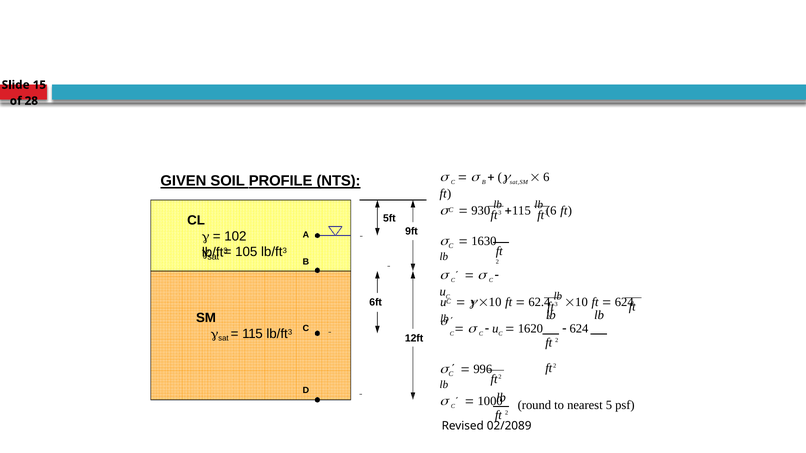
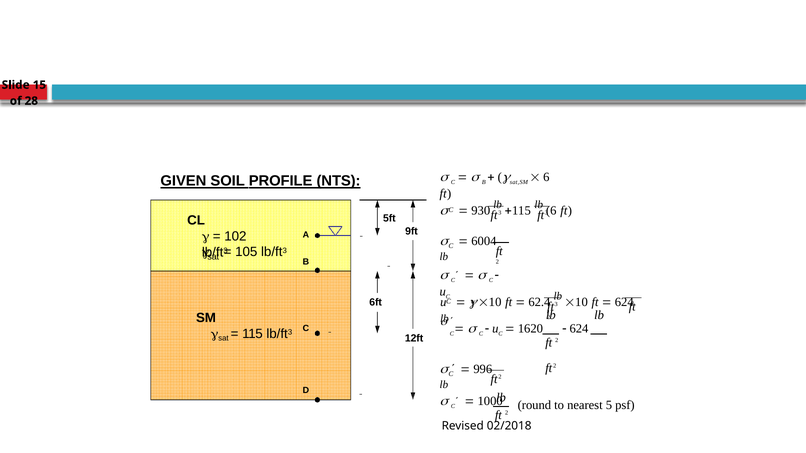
1630: 1630 -> 6004
02/2089: 02/2089 -> 02/2018
